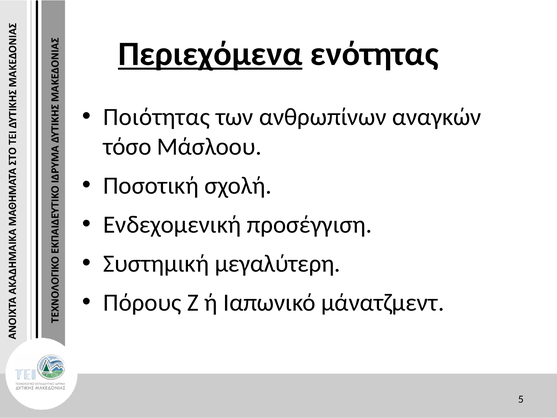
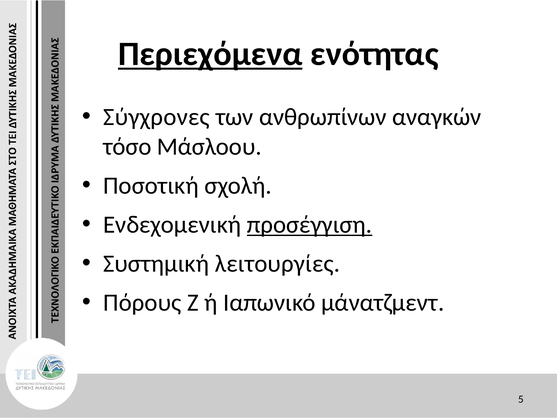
Ποιότητας: Ποιότητας -> Σύγχρονες
προσέγγιση underline: none -> present
μεγαλύτερη: μεγαλύτερη -> λειτουργίες
